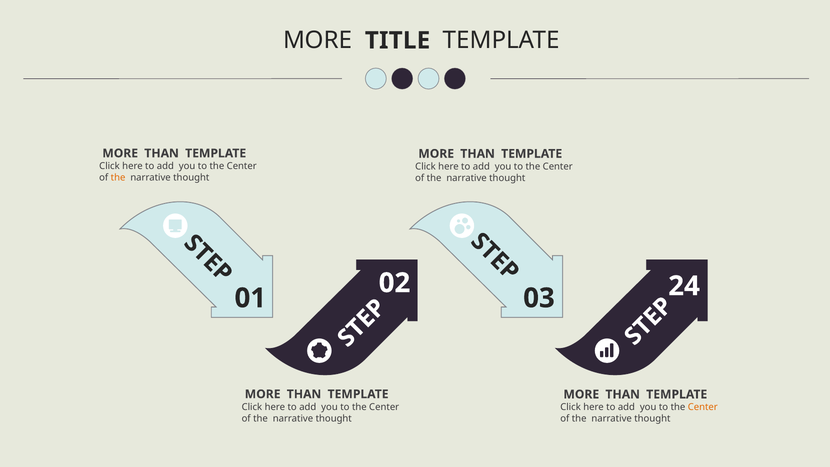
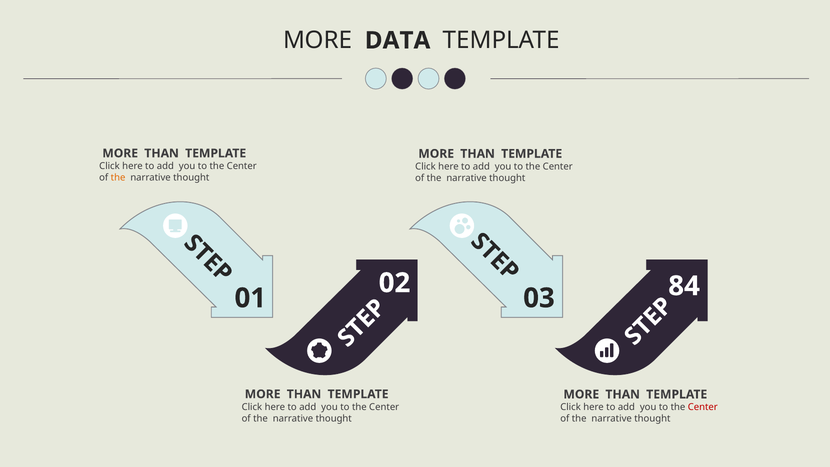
TITLE: TITLE -> DATA
24: 24 -> 84
Center at (703, 407) colour: orange -> red
